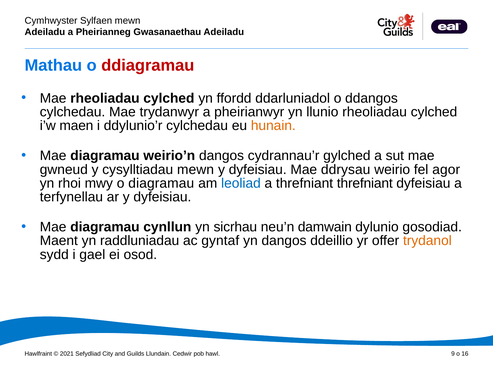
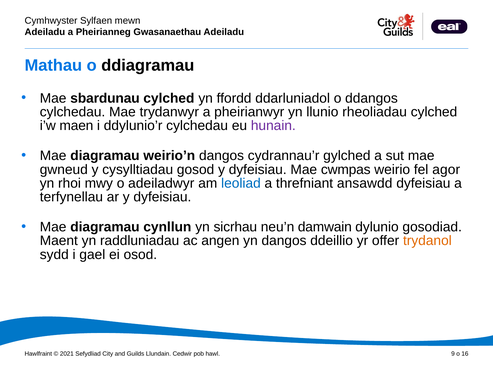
ddiagramau colour: red -> black
Mae rheoliadau: rheoliadau -> sbardunau
hunain colour: orange -> purple
cysylltiadau mewn: mewn -> gosod
ddrysau: ddrysau -> cwmpas
o diagramau: diagramau -> adeiladwyr
threfniant threfniant: threfniant -> ansawdd
gyntaf: gyntaf -> angen
